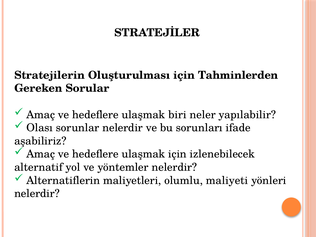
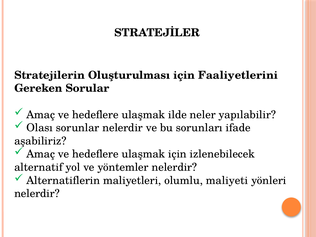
Tahminlerden: Tahminlerden -> Faaliyetlerini
biri: biri -> ilde
